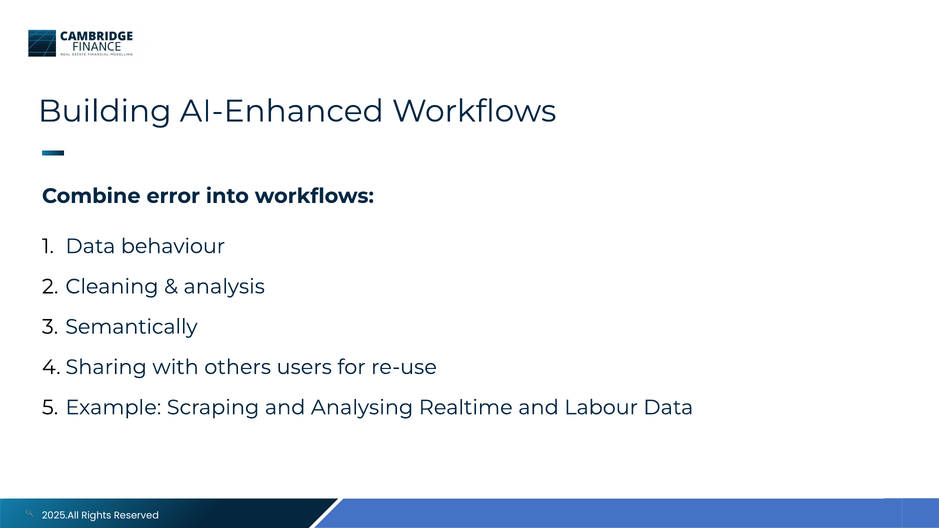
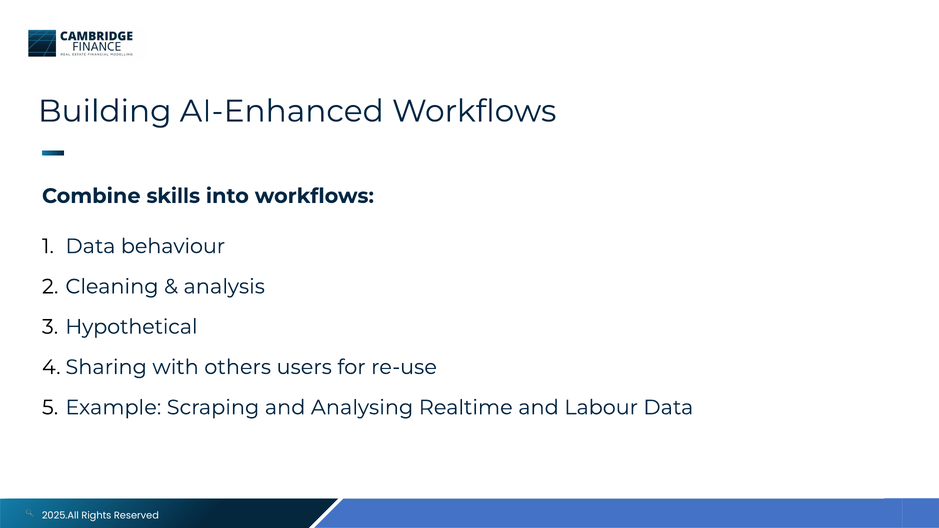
error: error -> skills
Semantically: Semantically -> Hypothetical
